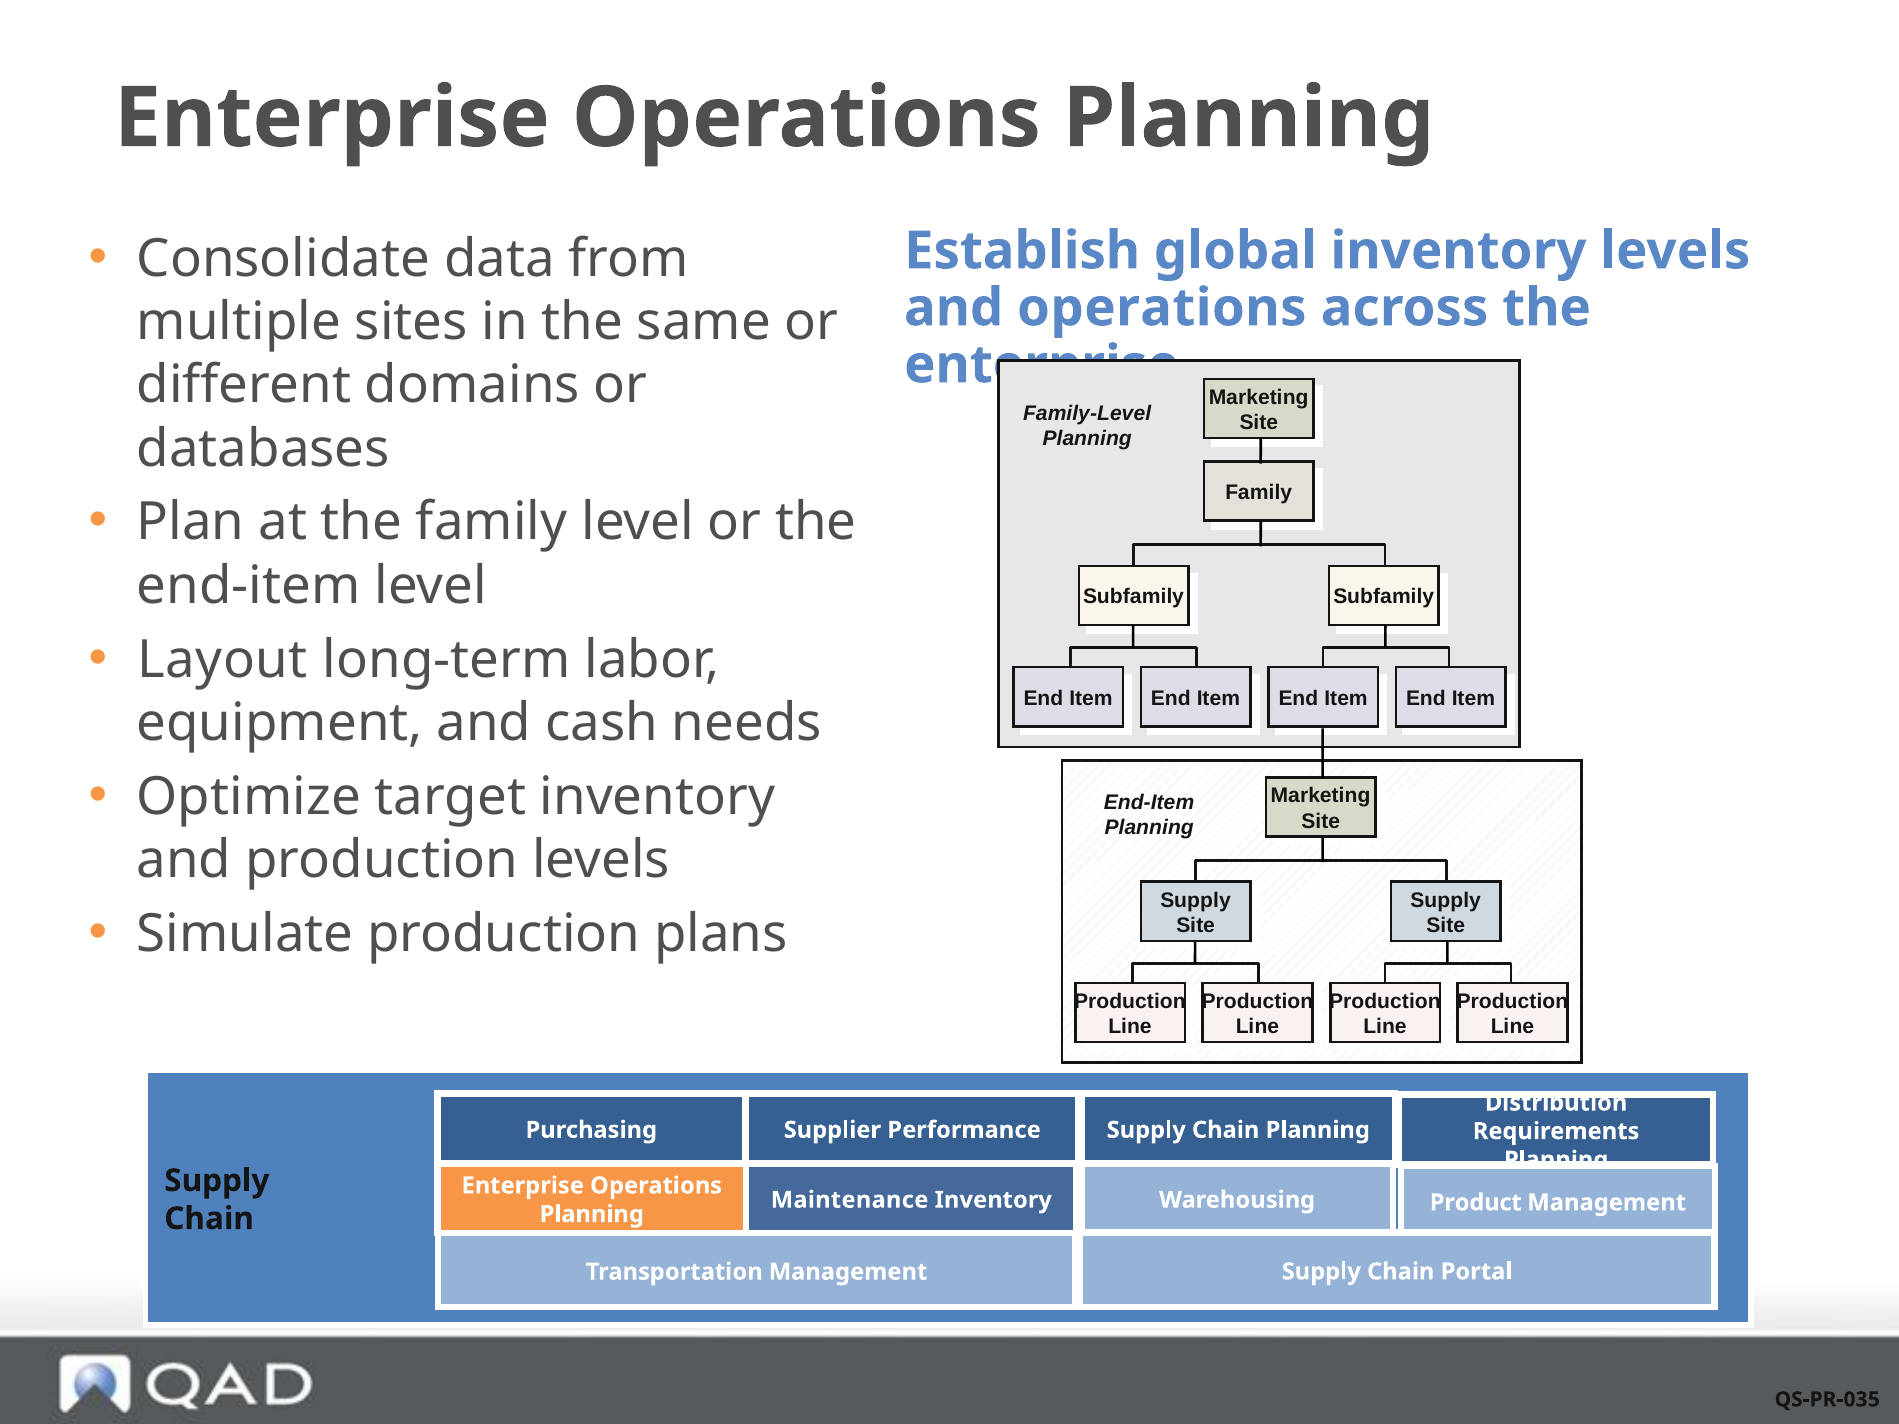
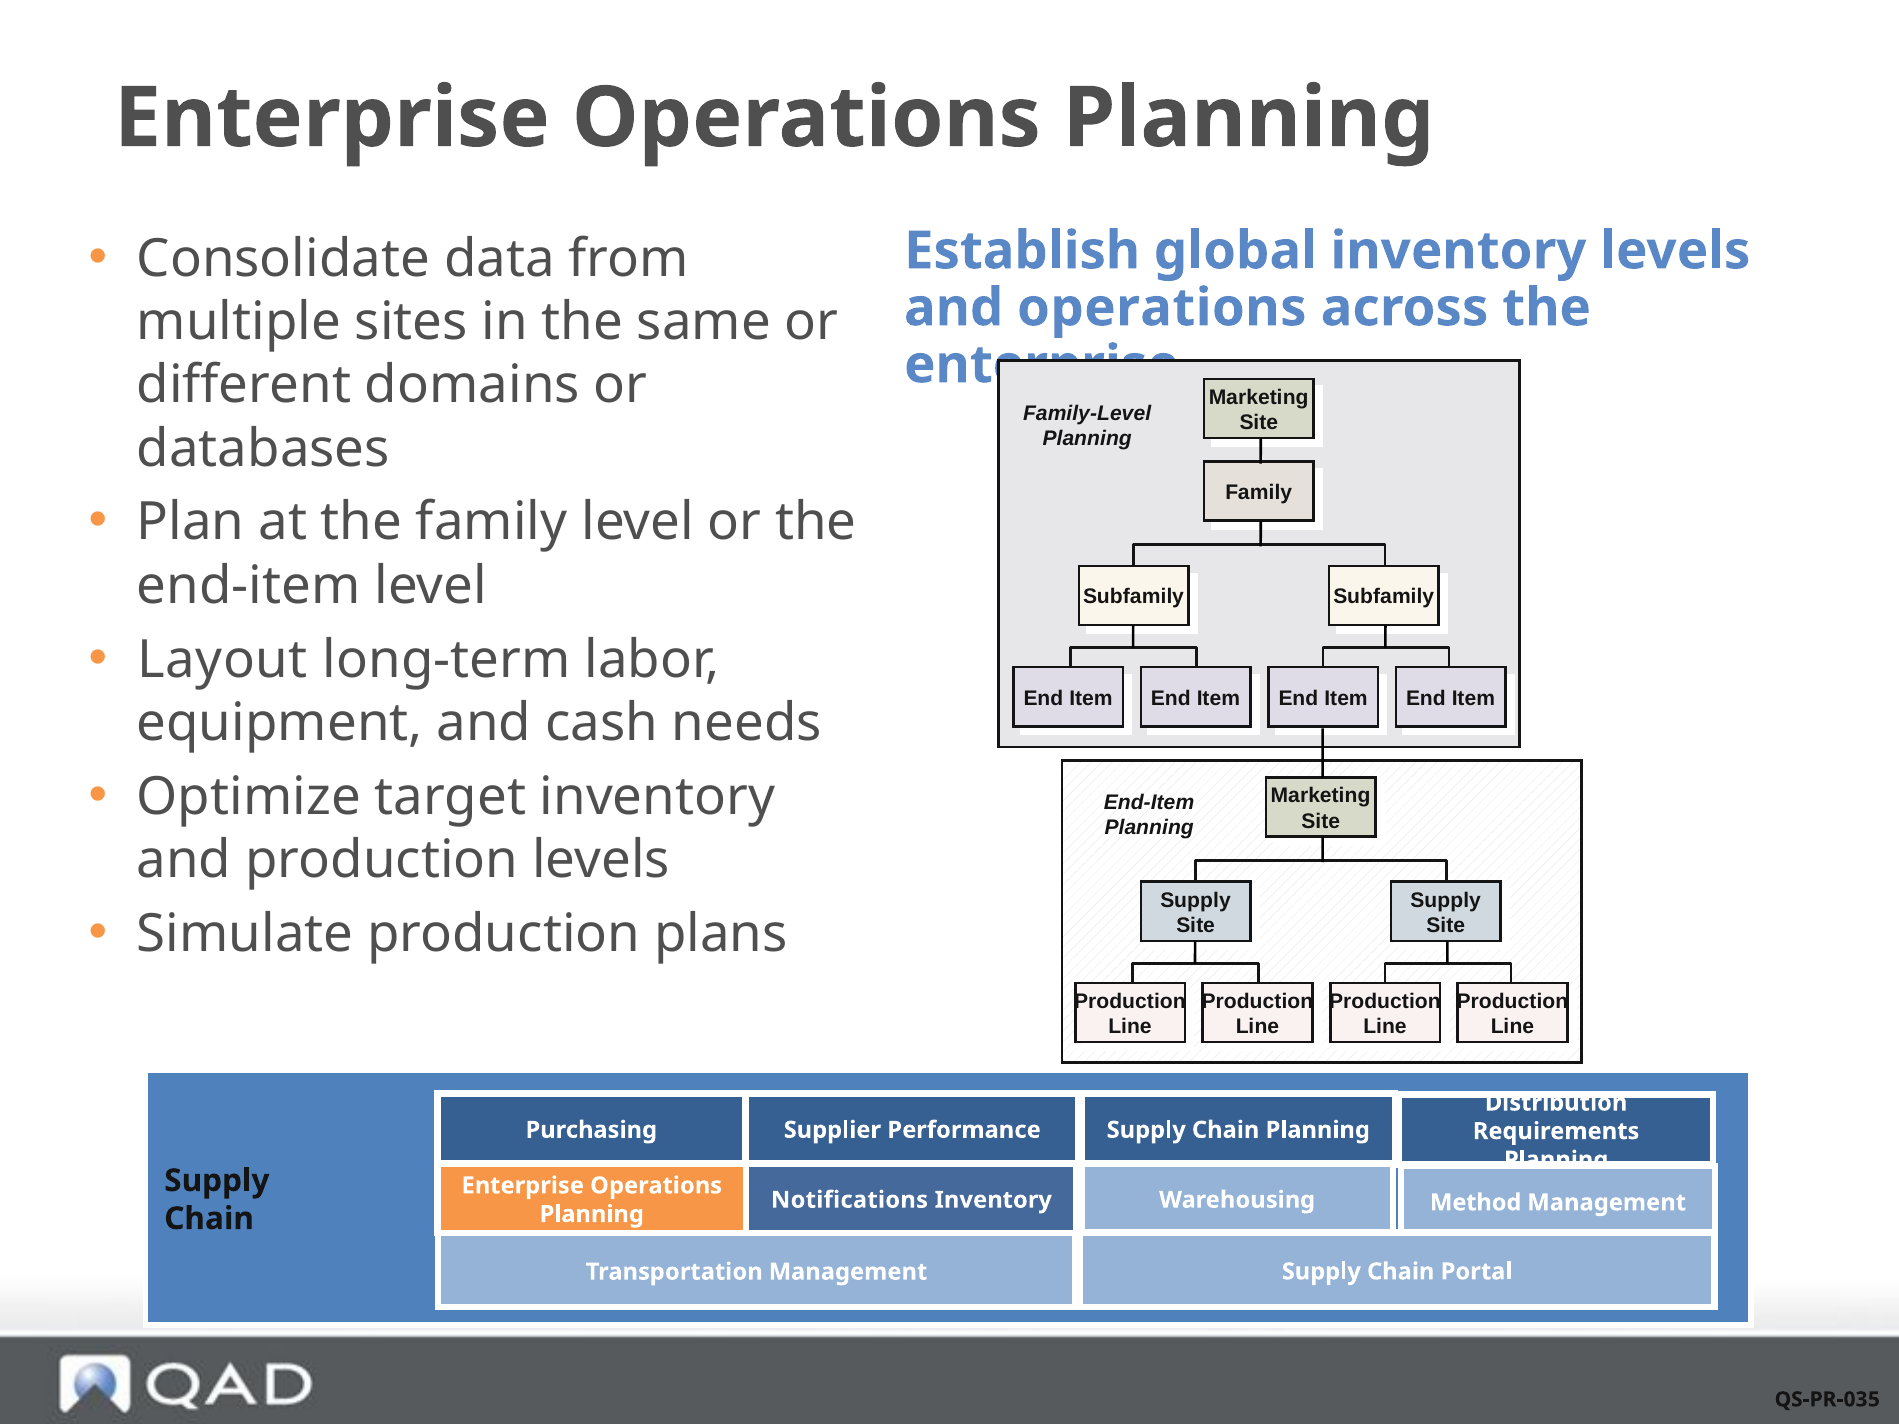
Maintenance: Maintenance -> Notifications
Product: Product -> Method
